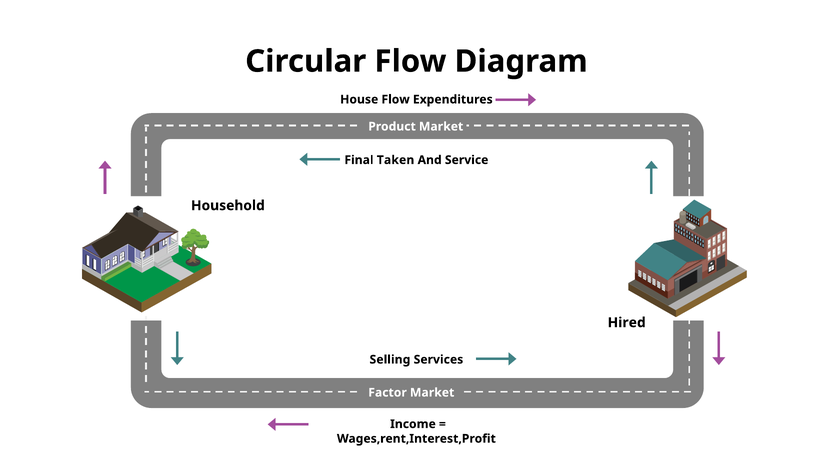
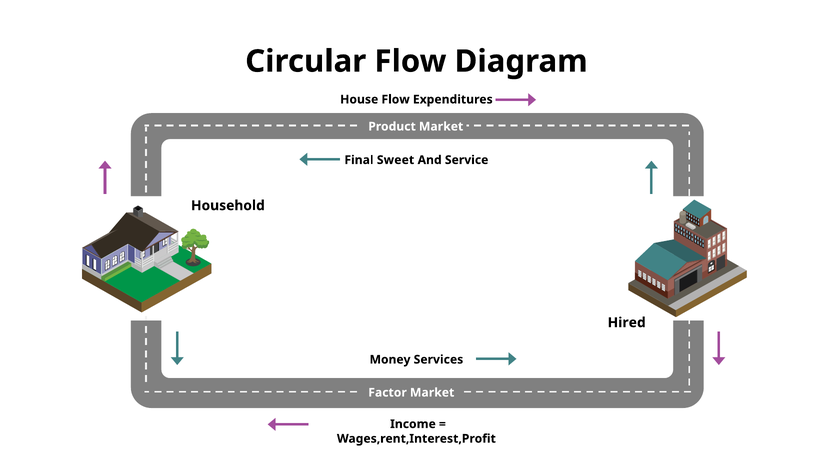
Taken: Taken -> Sweet
Selling: Selling -> Money
